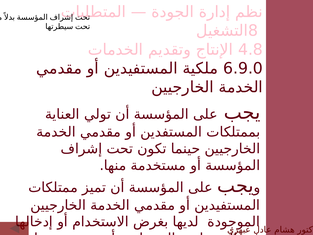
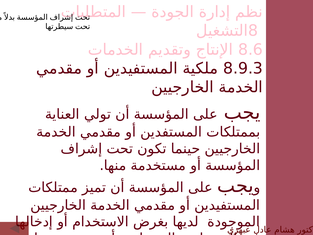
4.8: 4.8 -> 8.6
6.9.0: 6.9.0 -> 8.9.3
